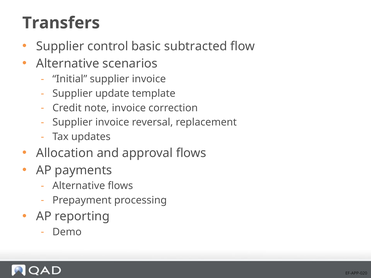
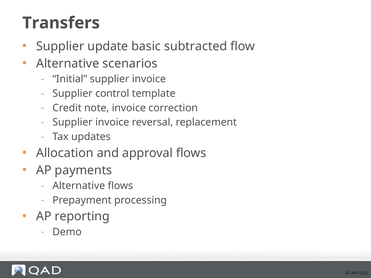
control: control -> update
update: update -> control
